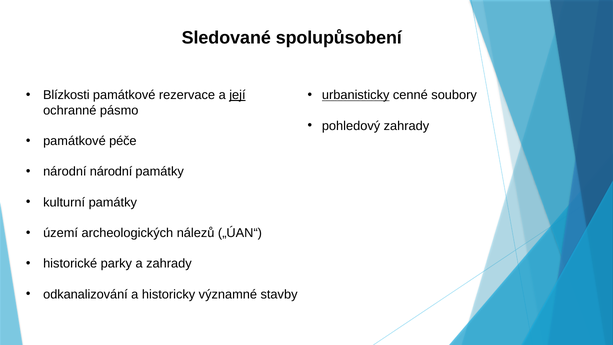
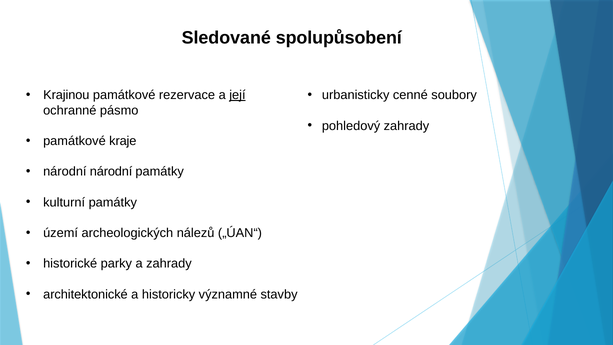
Blízkosti: Blízkosti -> Krajinou
urbanisticky underline: present -> none
péče: péče -> kraje
odkanalizování: odkanalizování -> architektonické
